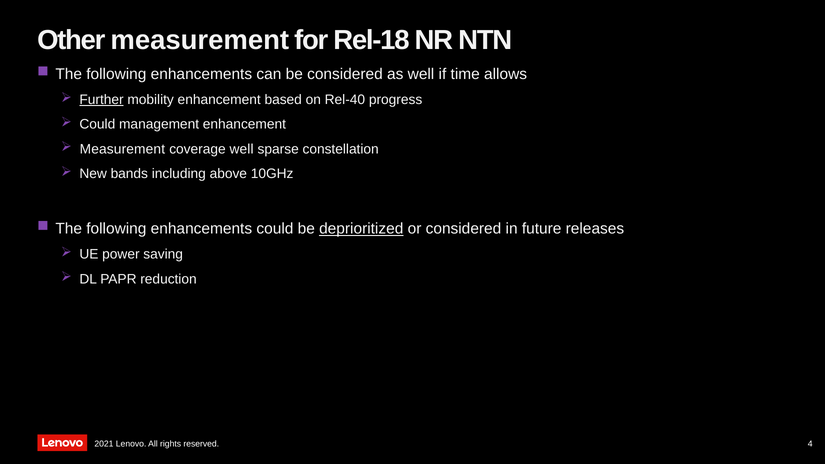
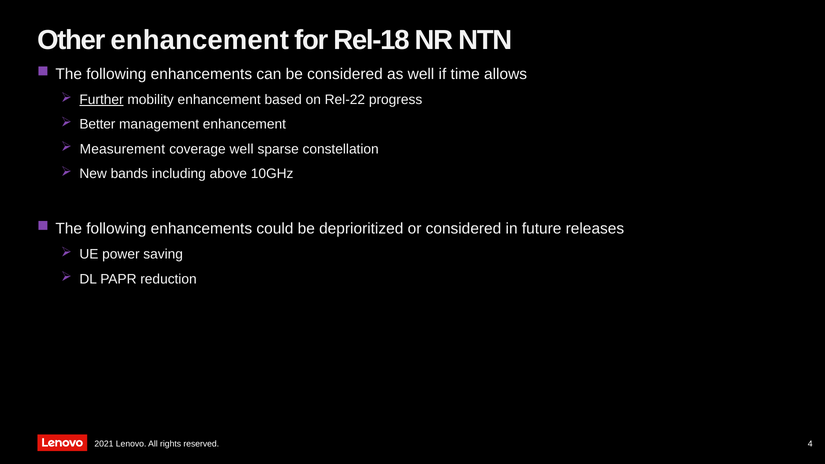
Other measurement: measurement -> enhancement
Rel-40: Rel-40 -> Rel-22
Could at (97, 125): Could -> Better
deprioritized underline: present -> none
